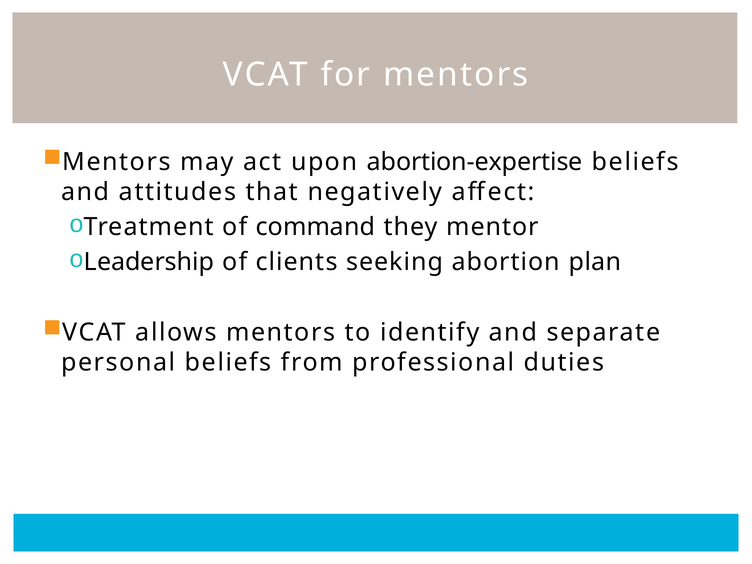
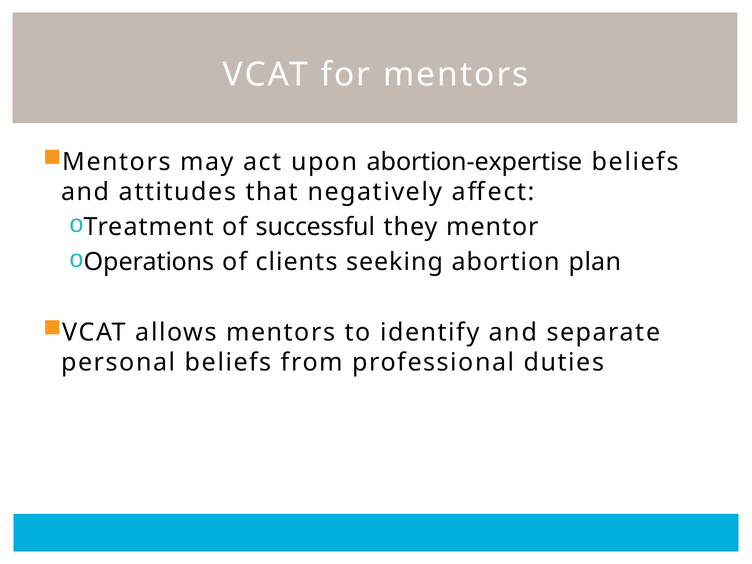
command: command -> successful
Leadership: Leadership -> Operations
